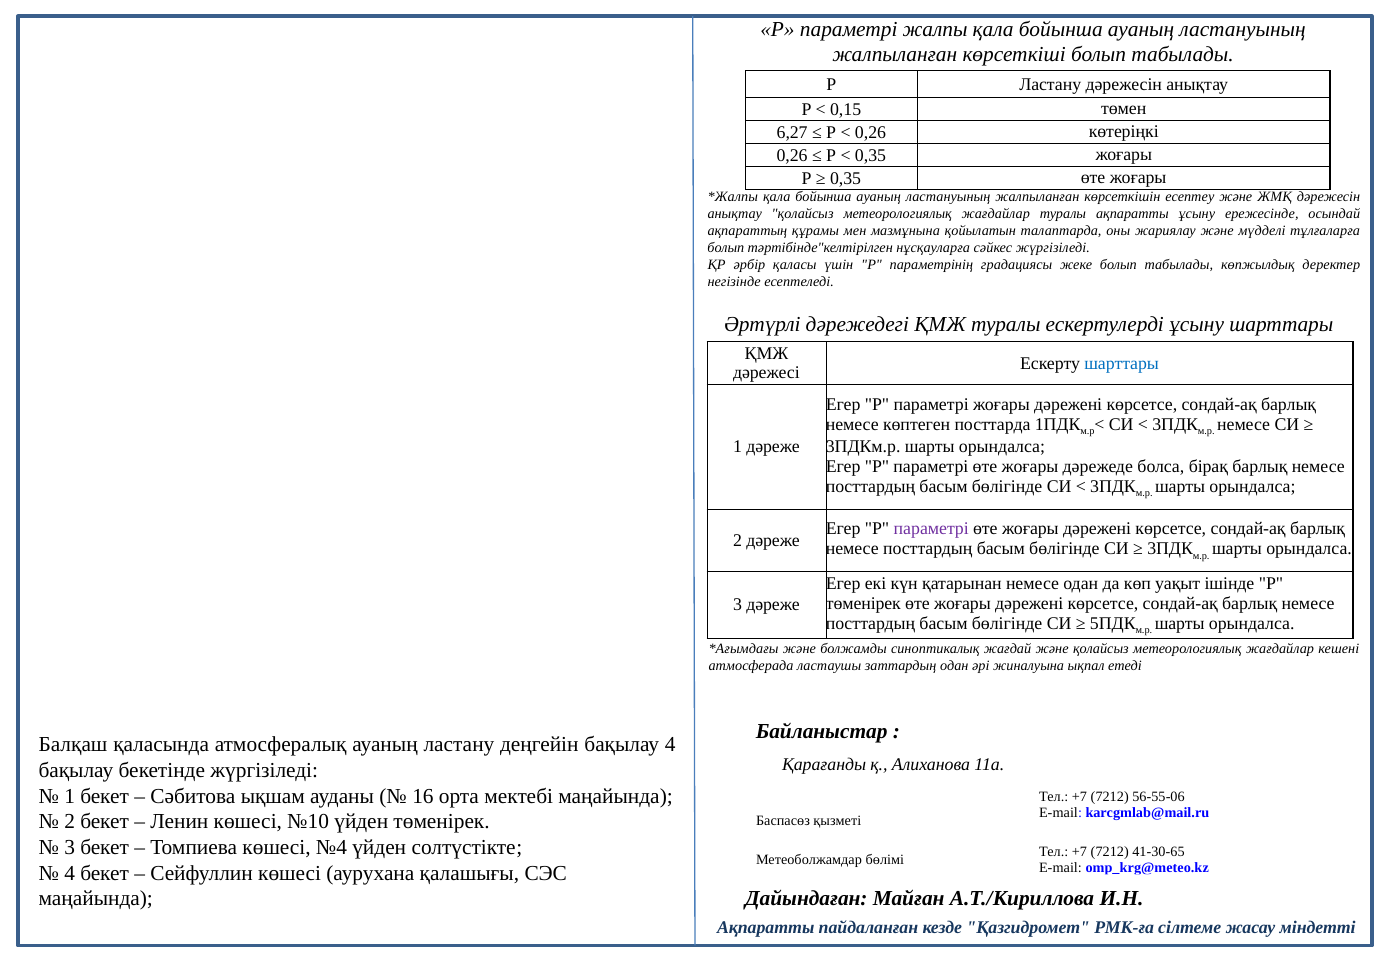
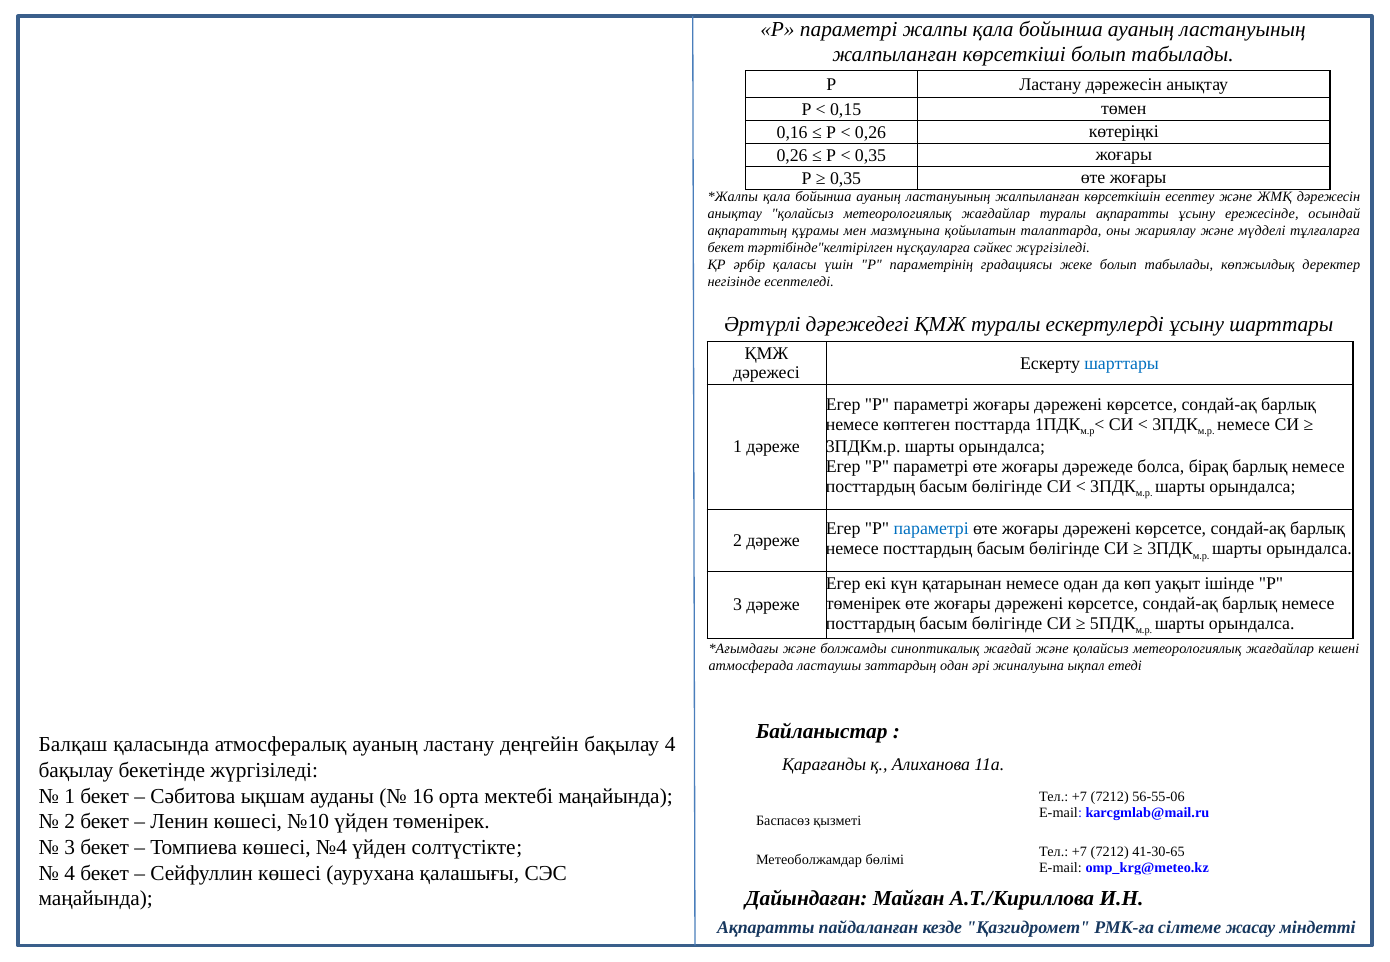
6,27: 6,27 -> 0,16
болып at (726, 248): болып -> бекет
параметрі at (931, 529) colour: purple -> blue
